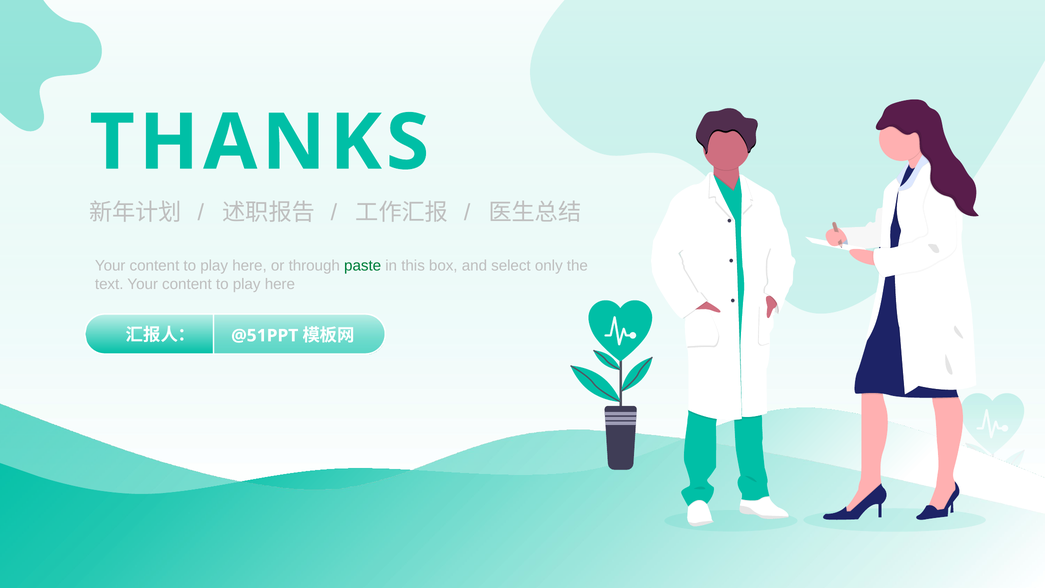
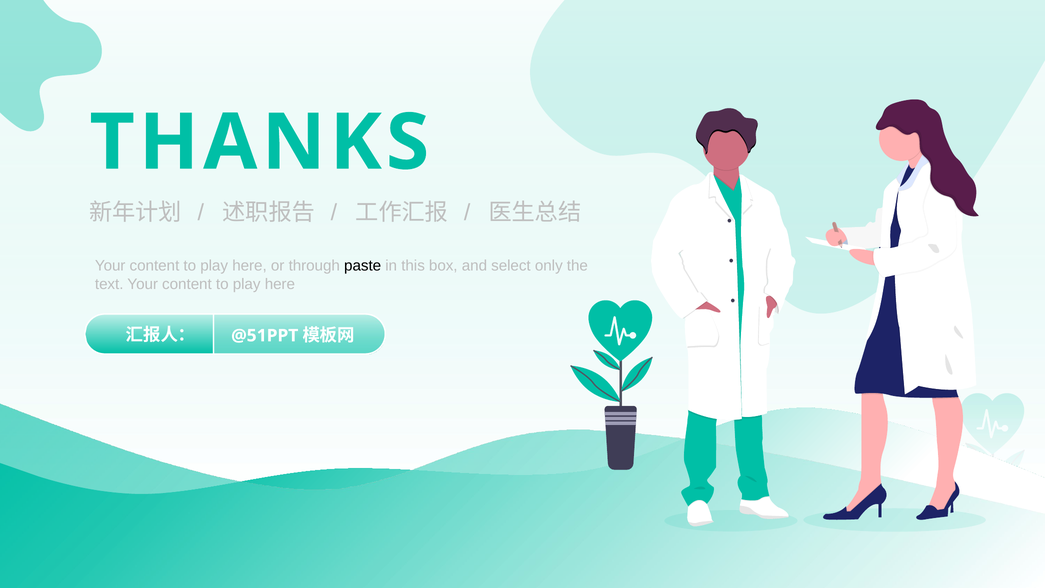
paste colour: green -> black
